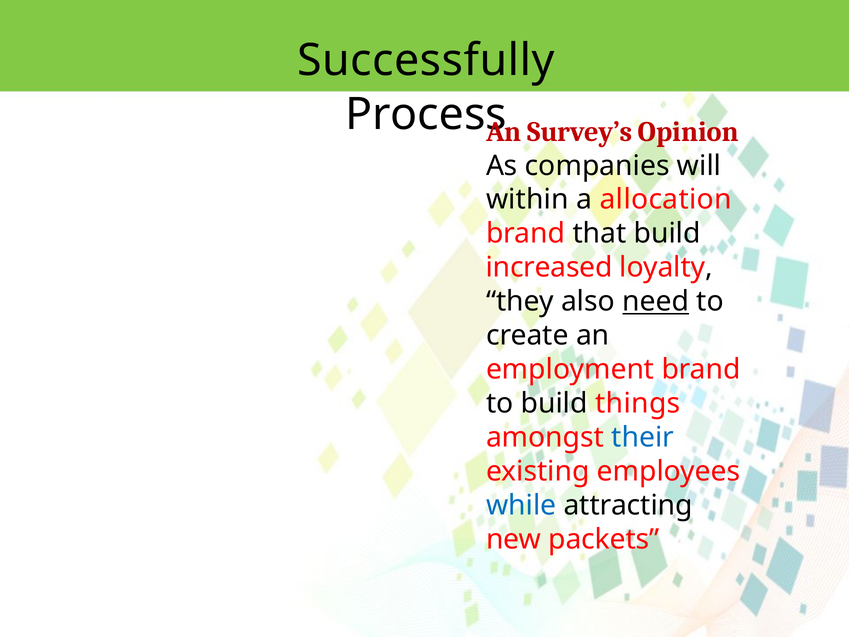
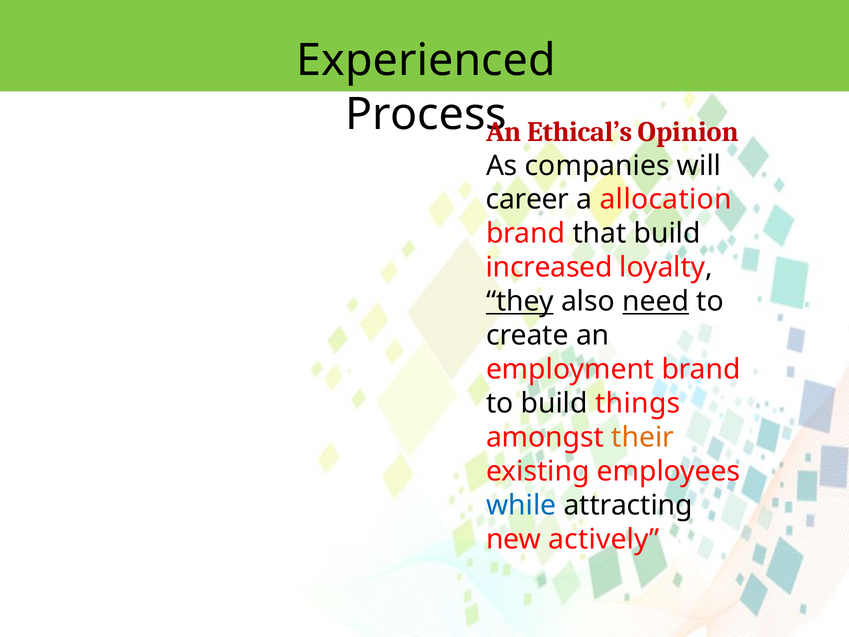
Successfully: Successfully -> Experienced
Survey’s: Survey’s -> Ethical’s
within: within -> career
they underline: none -> present
their colour: blue -> orange
packets: packets -> actively
